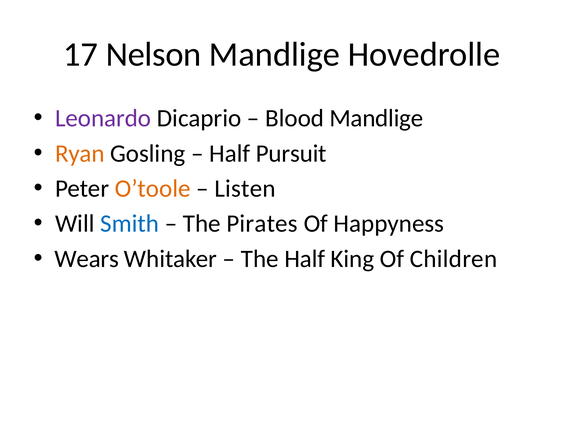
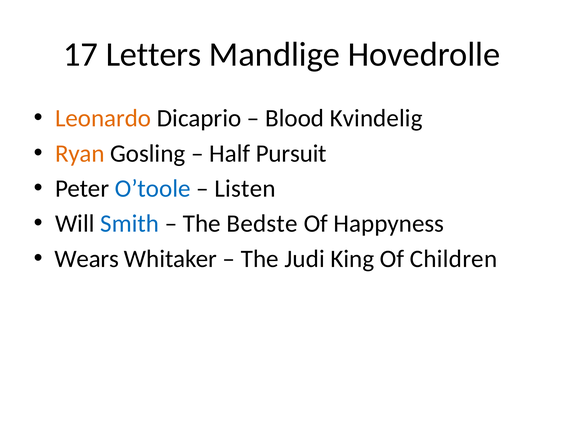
Nelson: Nelson -> Letters
Leonardo colour: purple -> orange
Blood Mandlige: Mandlige -> Kvindelig
O’toole colour: orange -> blue
Pirates: Pirates -> Bedste
The Half: Half -> Judi
